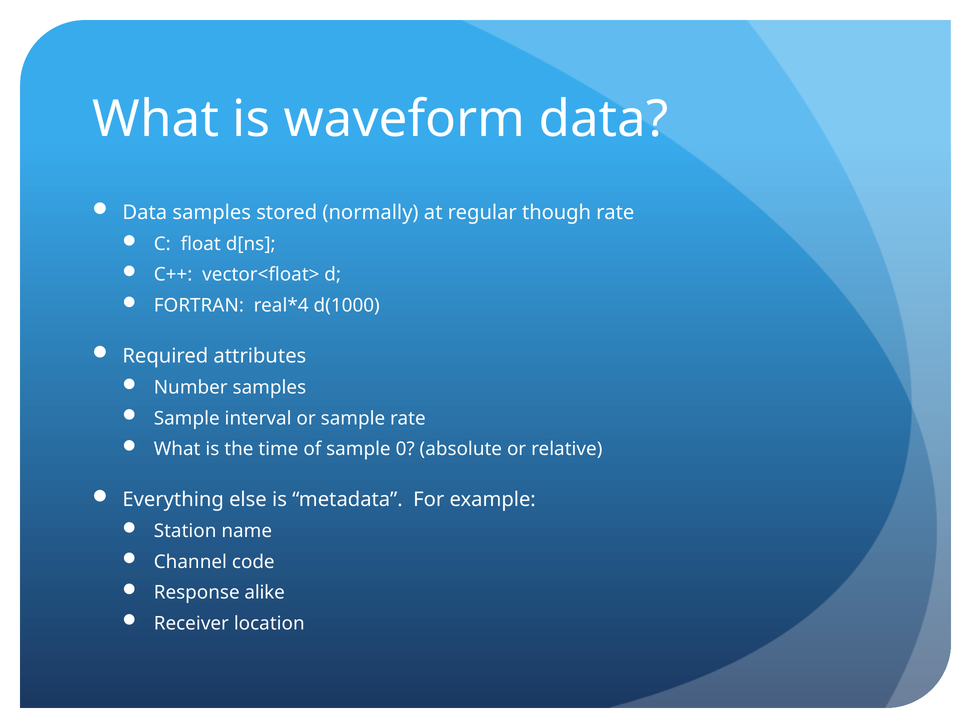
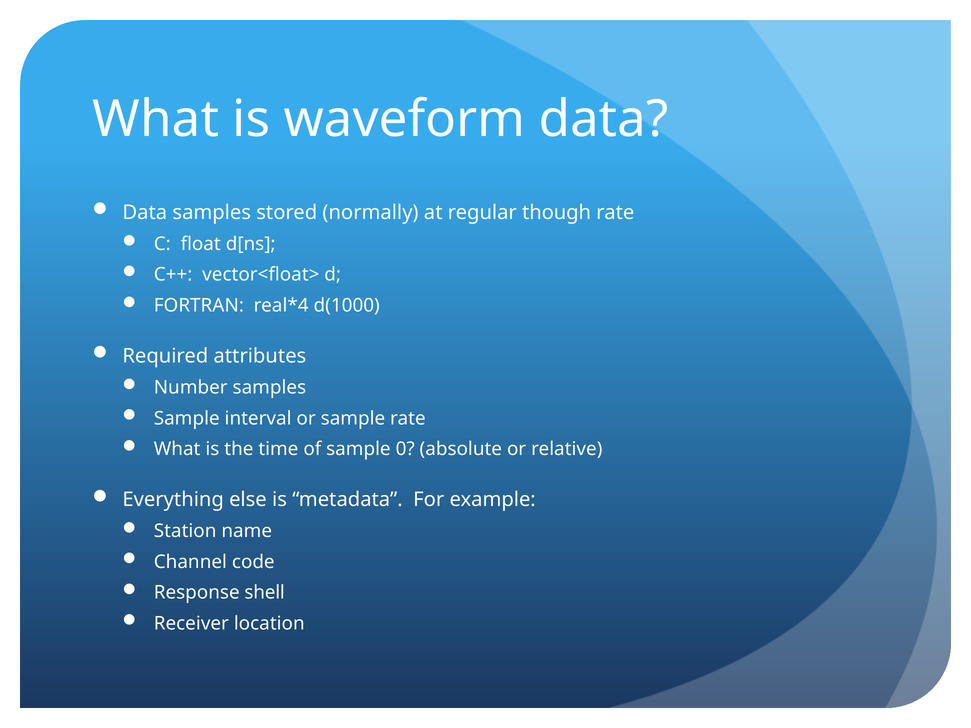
alike: alike -> shell
